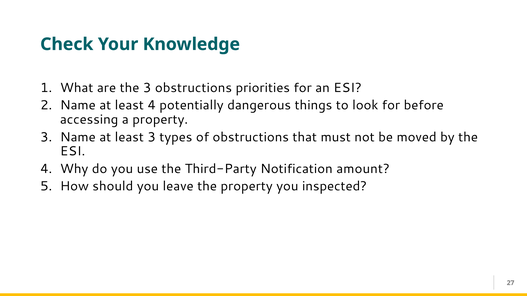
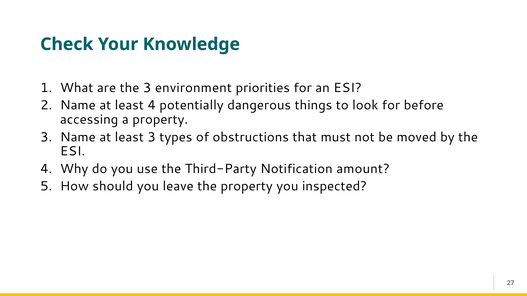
3 obstructions: obstructions -> environment
